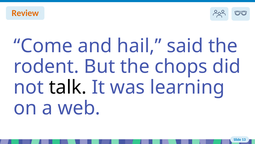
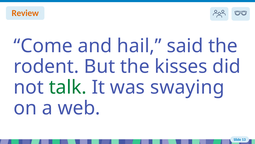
chops: chops -> kisses
talk colour: black -> green
learning: learning -> swaying
